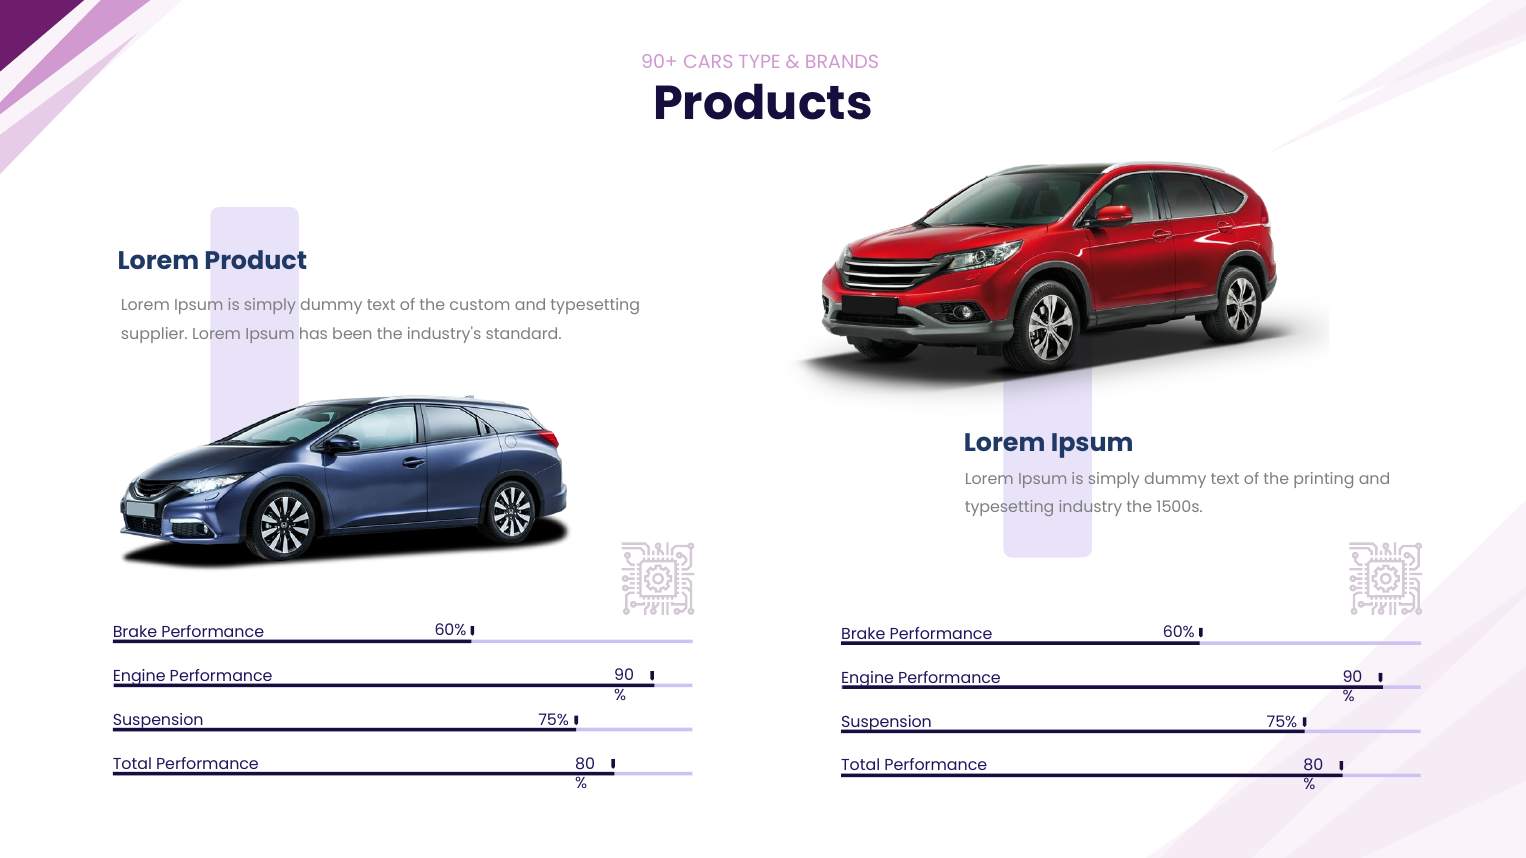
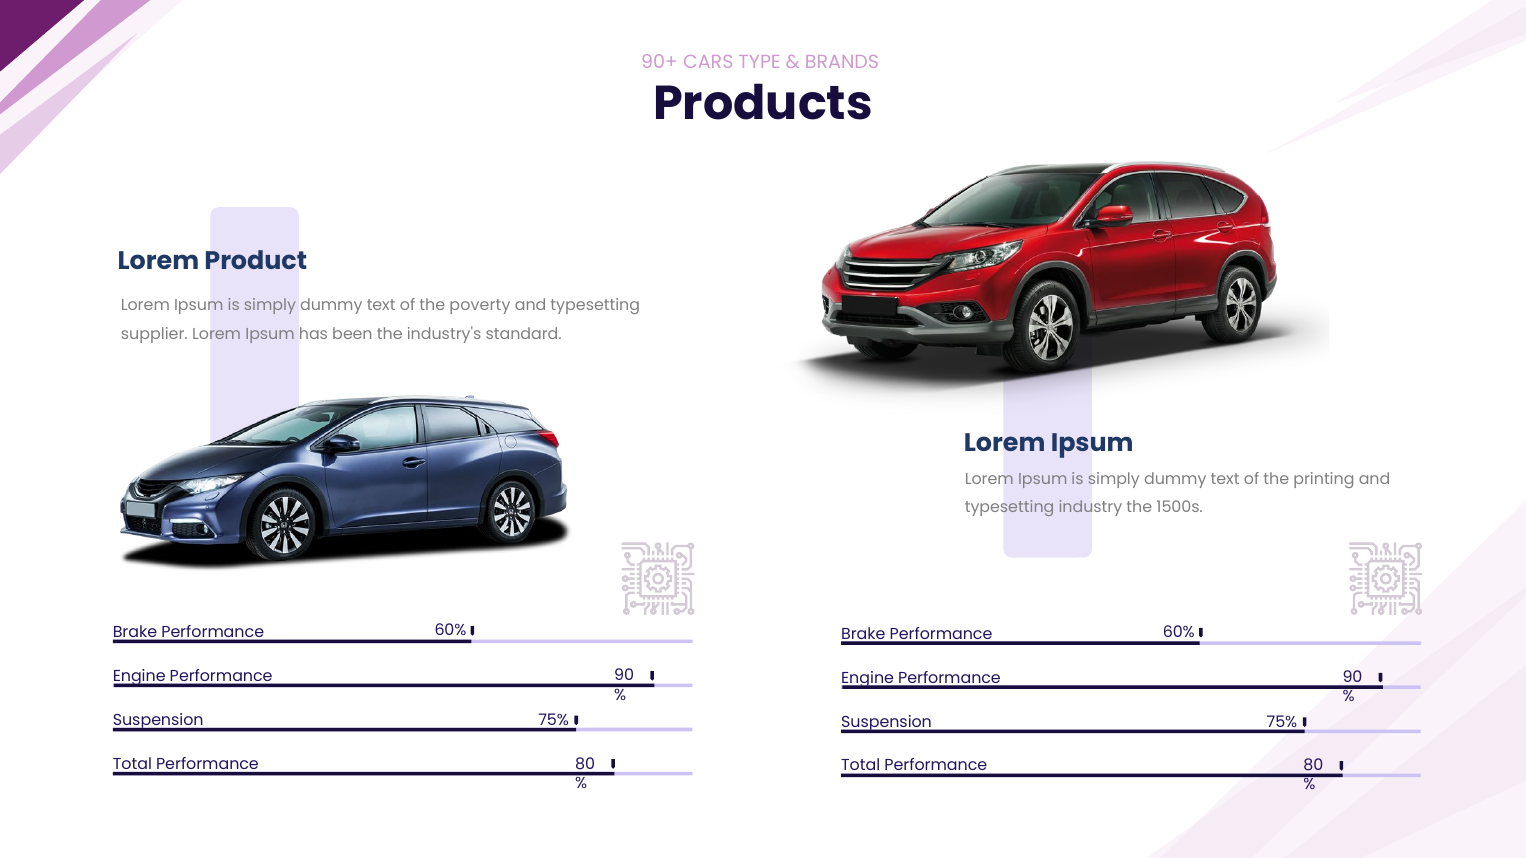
custom: custom -> poverty
